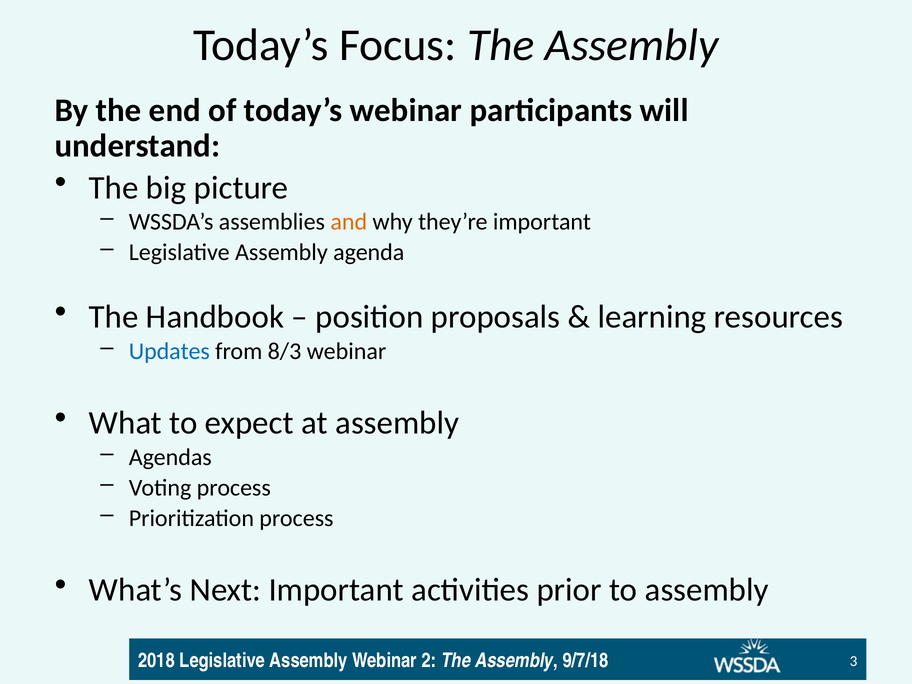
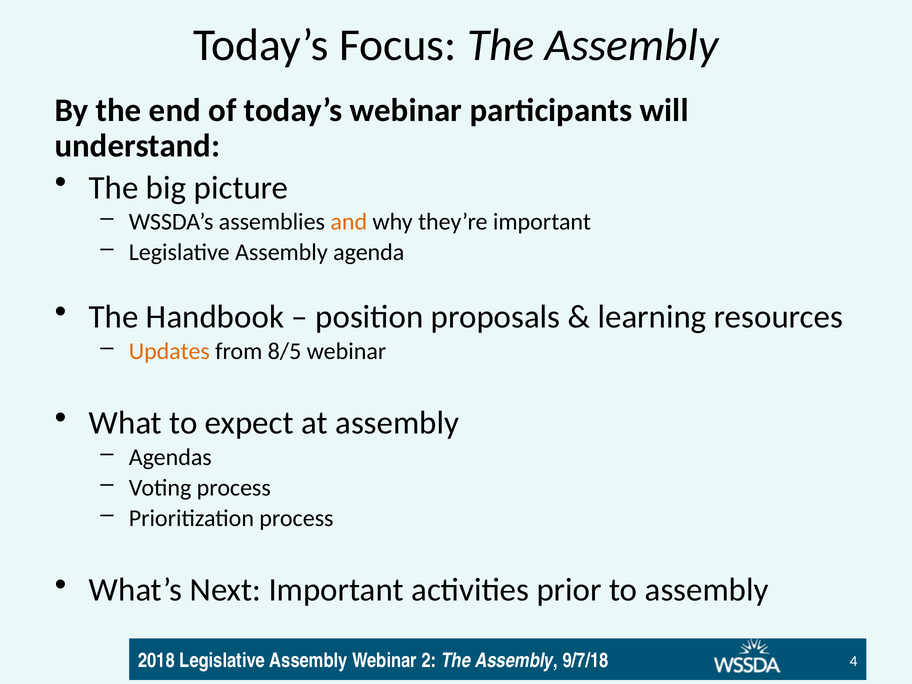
Updates colour: blue -> orange
8/3: 8/3 -> 8/5
3: 3 -> 4
